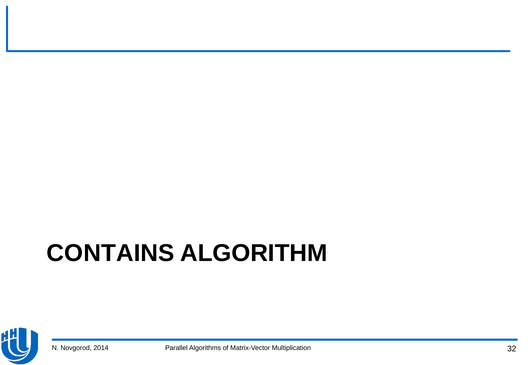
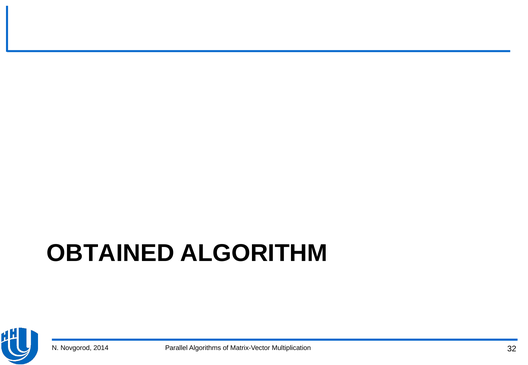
CONTAINS: CONTAINS -> OBTAINED
